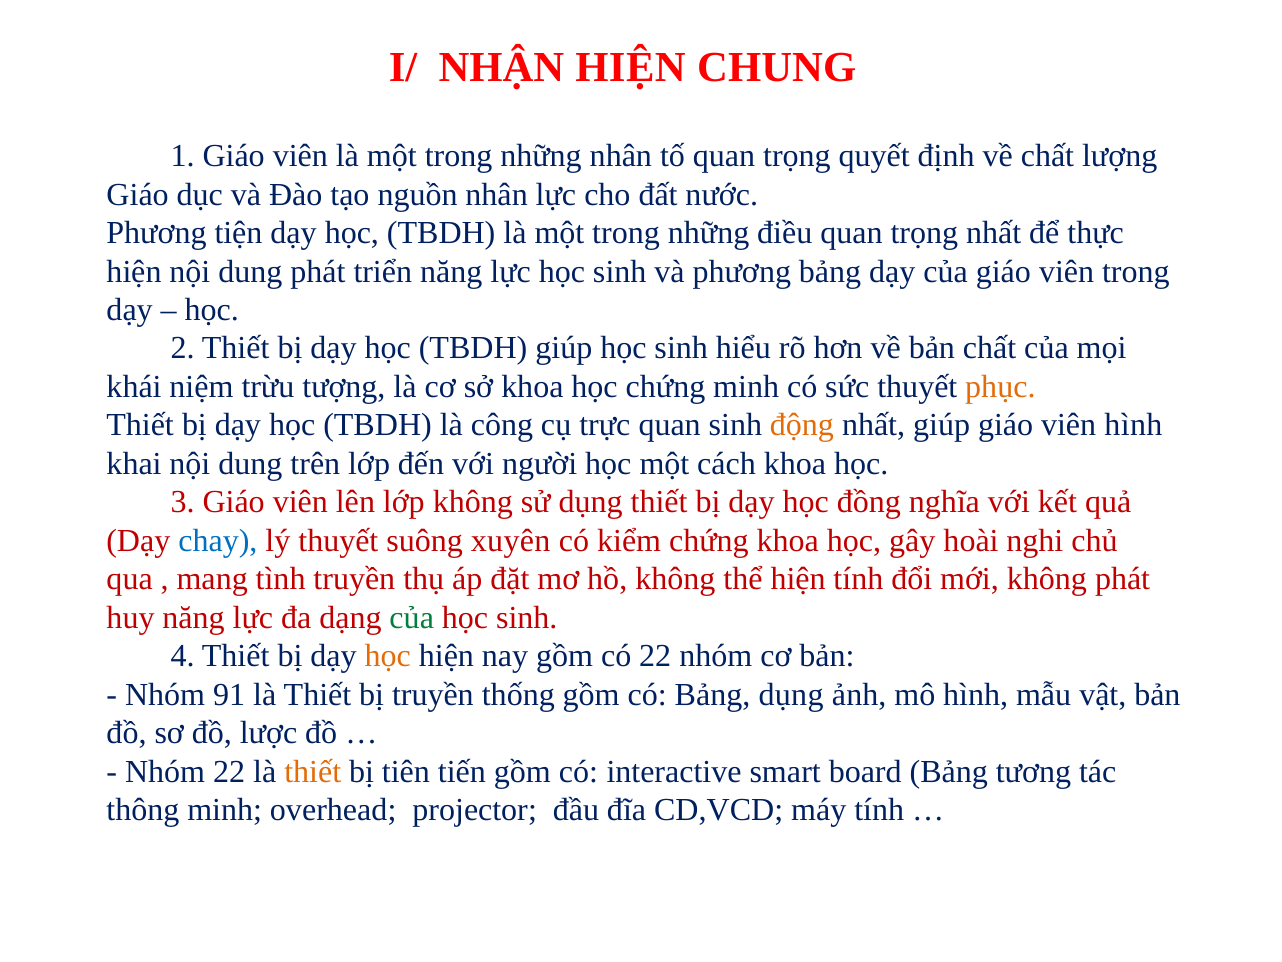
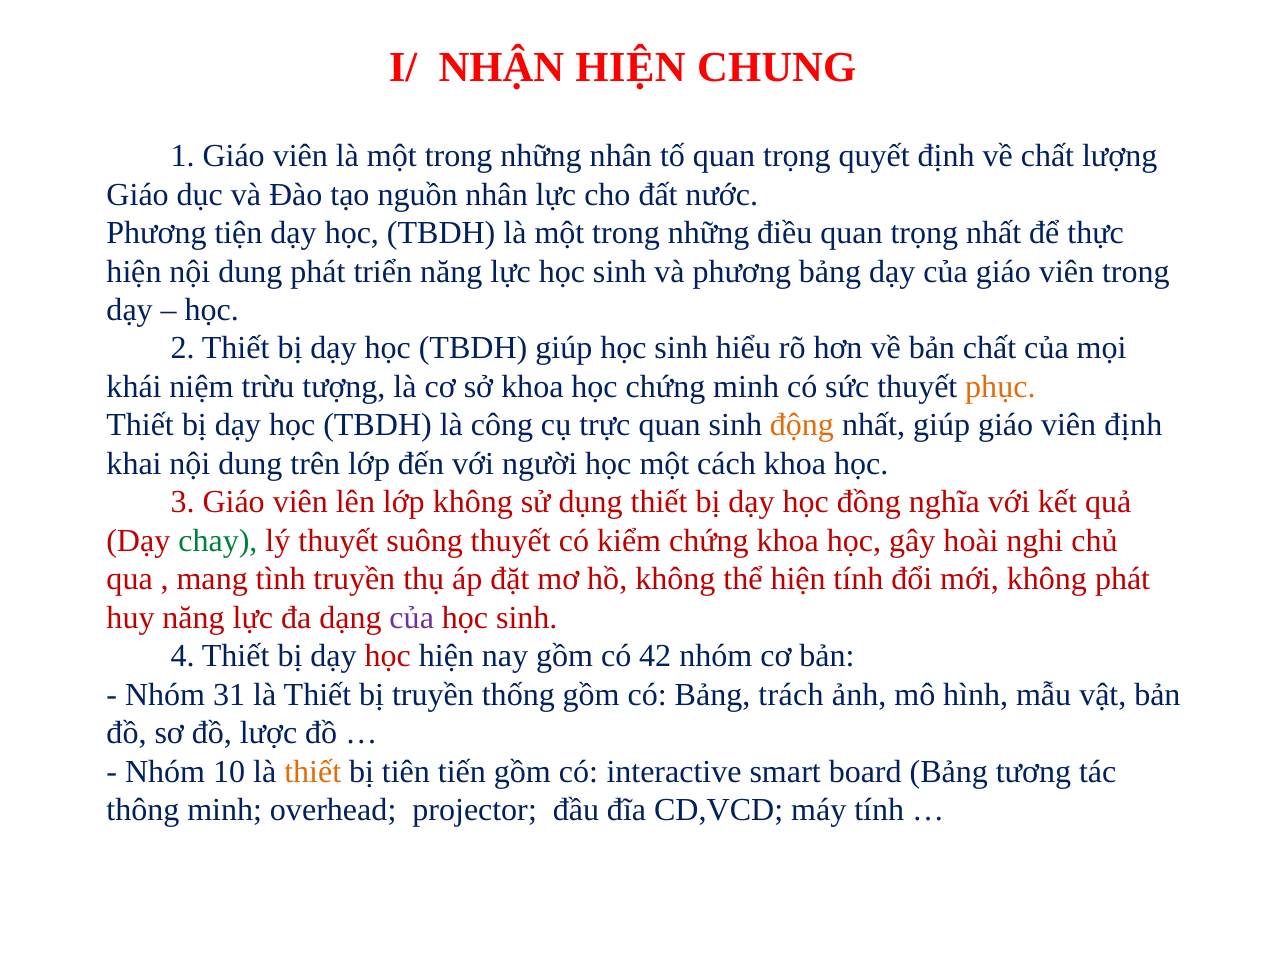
viên hình: hình -> định
chay colour: blue -> green
suông xuyên: xuyên -> thuyết
của at (412, 617) colour: green -> purple
học at (388, 656) colour: orange -> red
có 22: 22 -> 42
91: 91 -> 31
Bảng dụng: dụng -> trách
Nhóm 22: 22 -> 10
